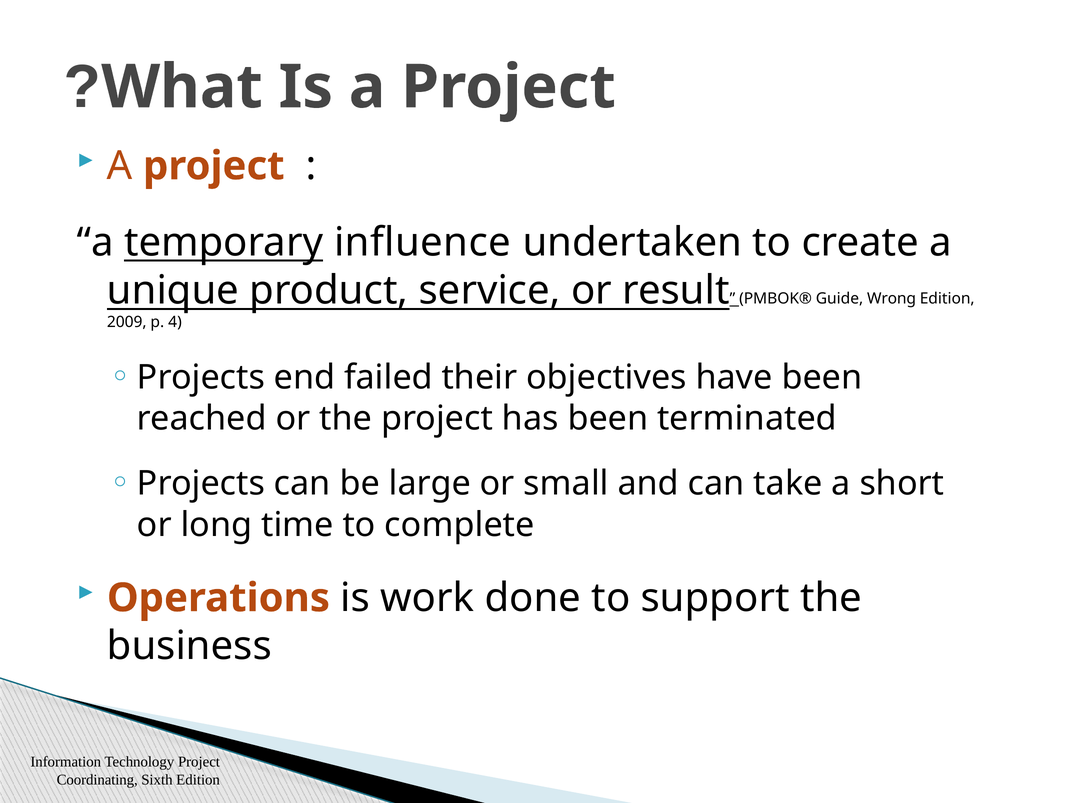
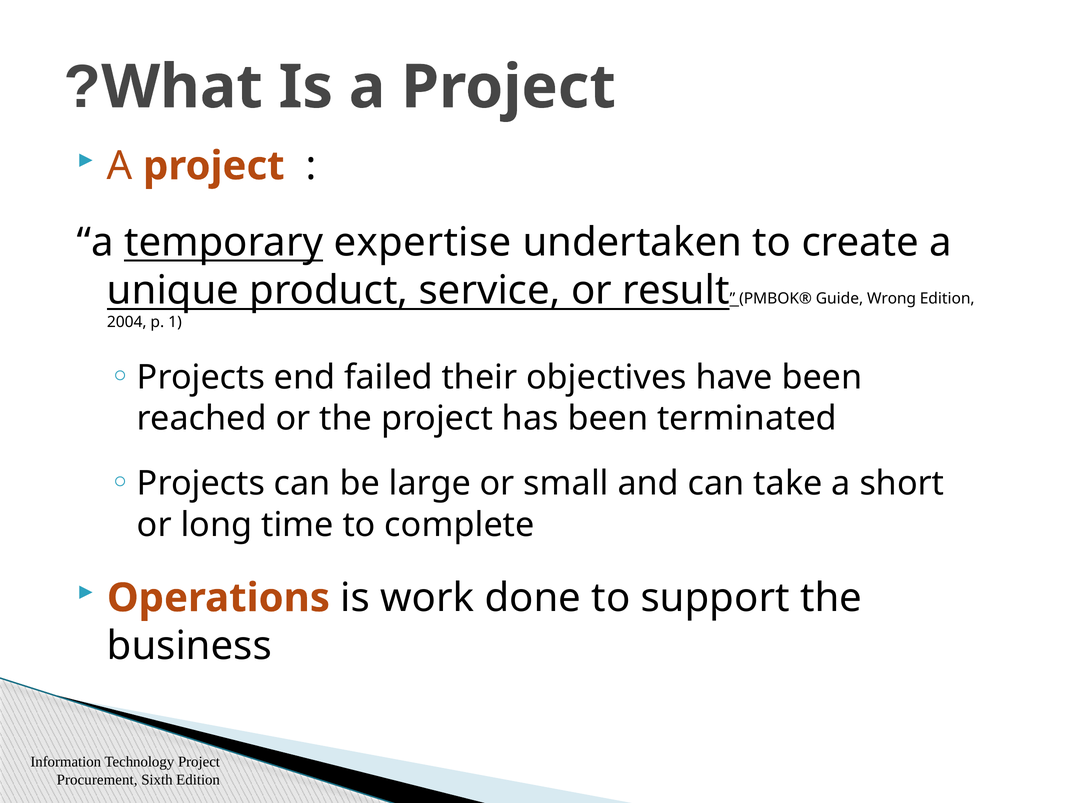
influence: influence -> expertise
2009: 2009 -> 2004
4: 4 -> 1
Coordinating: Coordinating -> Procurement
